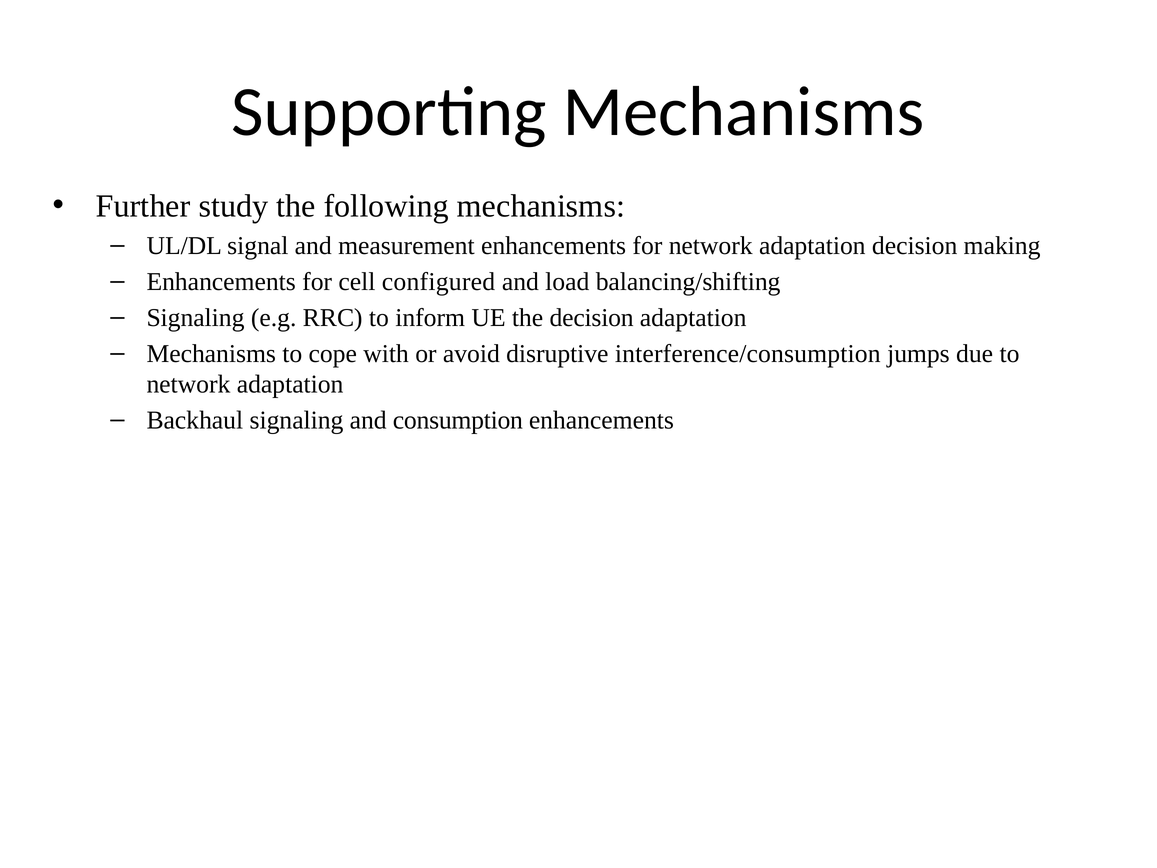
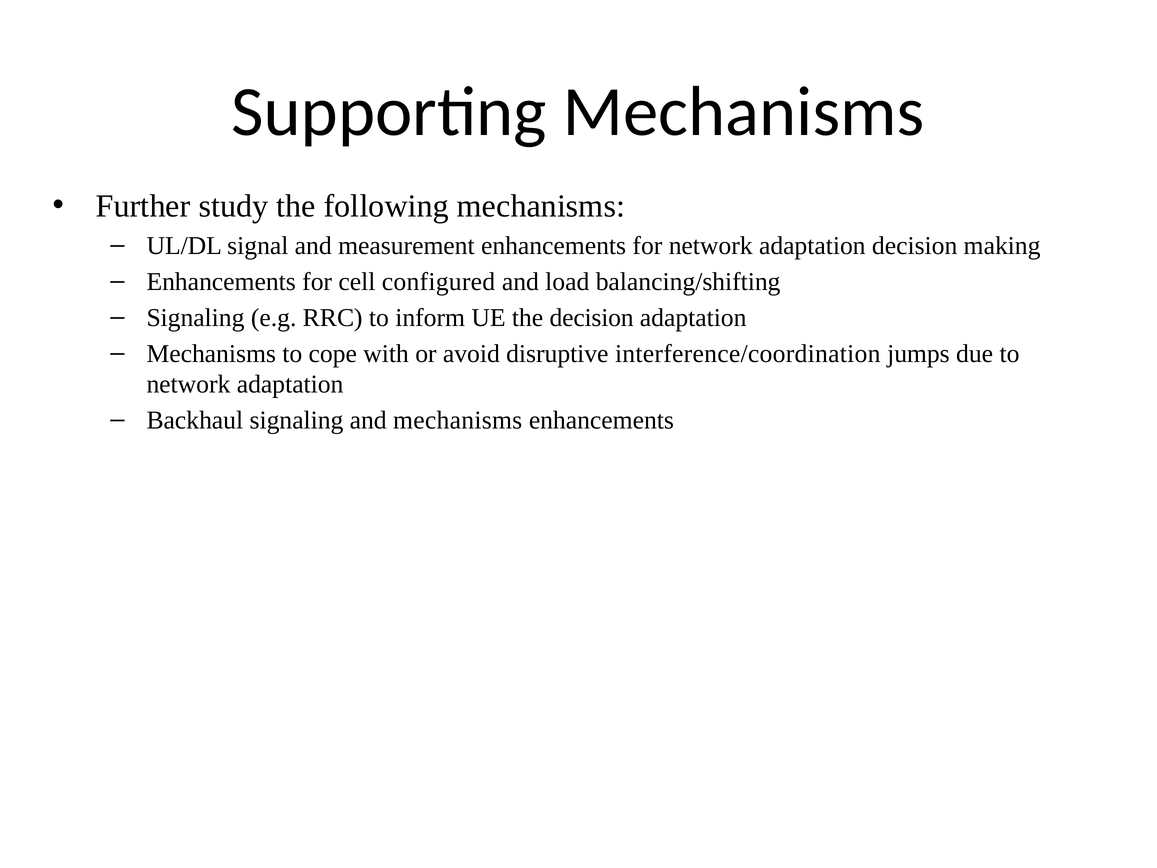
interference/consumption: interference/consumption -> interference/coordination
and consumption: consumption -> mechanisms
